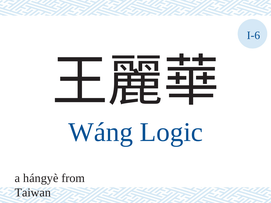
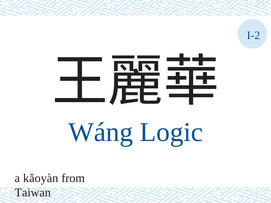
I-6: I-6 -> I-2
hángyè: hángyè -> kǎoyàn
